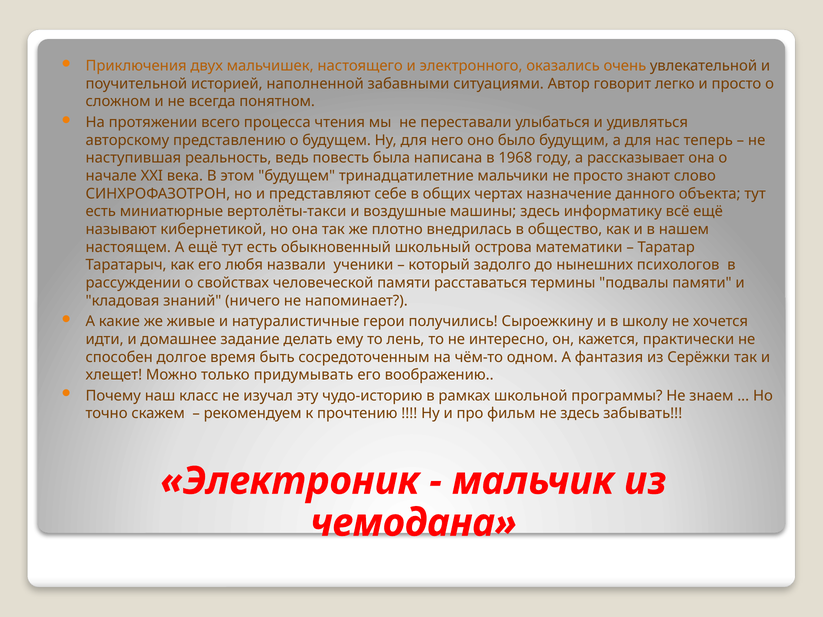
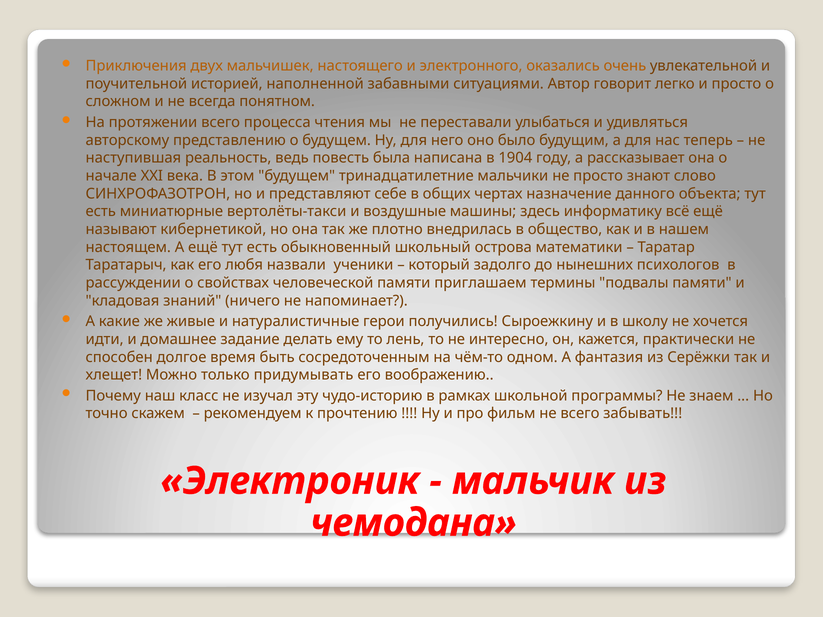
1968: 1968 -> 1904
расставаться: расставаться -> приглашаем
не здесь: здесь -> всего
